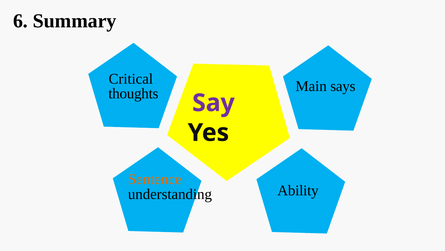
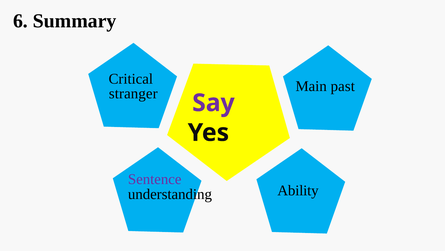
says: says -> past
thoughts: thoughts -> stranger
Sentence colour: orange -> purple
